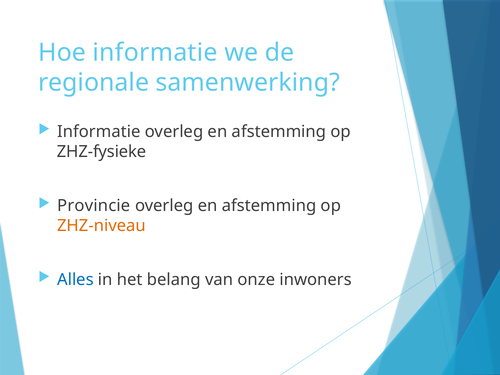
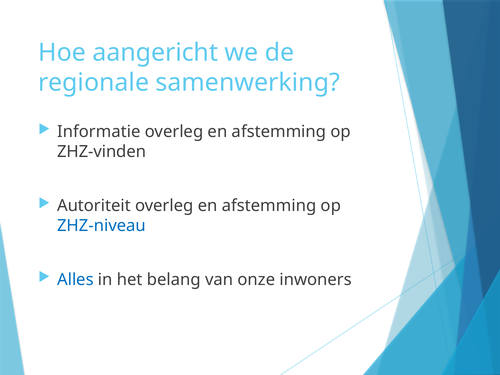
Hoe informatie: informatie -> aangericht
ZHZ-fysieke: ZHZ-fysieke -> ZHZ-vinden
Provincie: Provincie -> Autoriteit
ZHZ-niveau colour: orange -> blue
